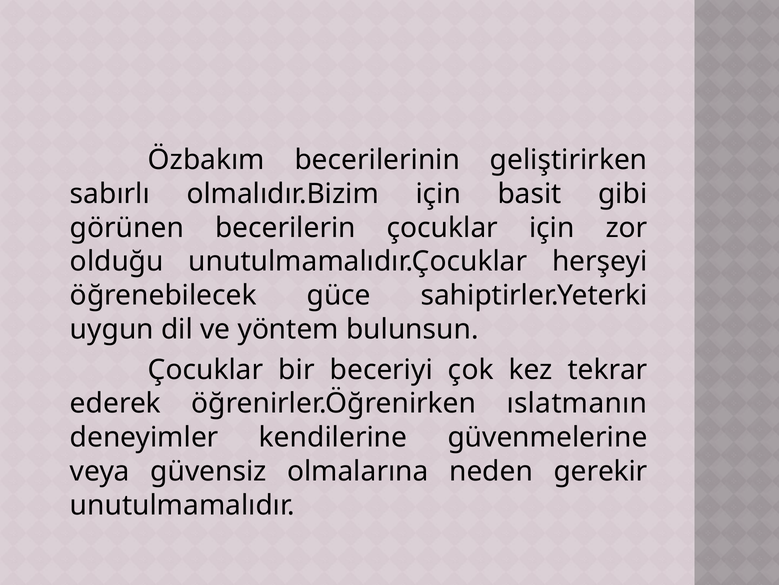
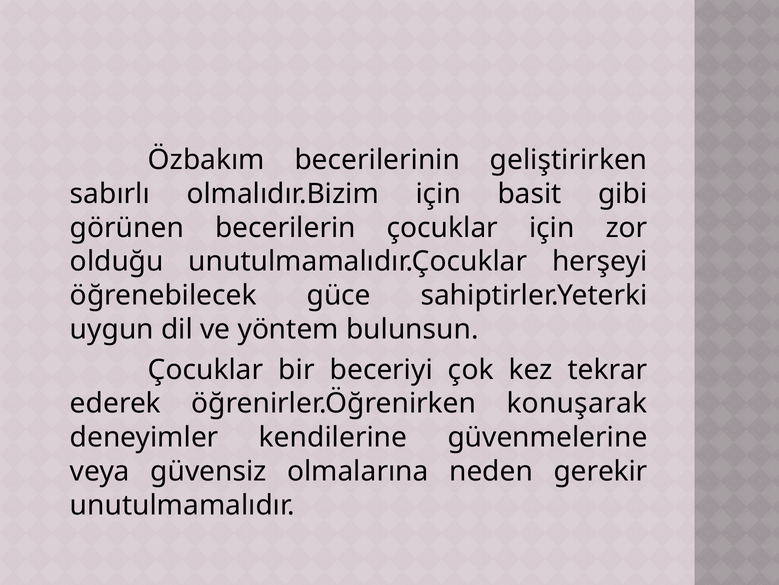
ıslatmanın: ıslatmanın -> konuşarak
